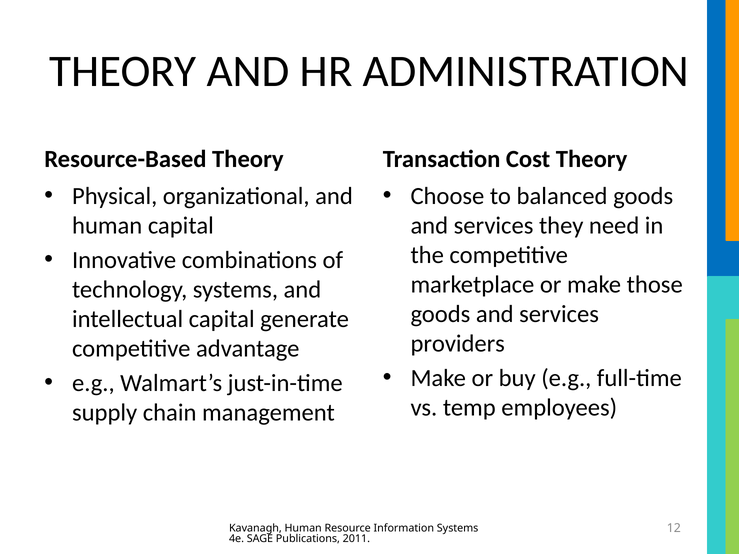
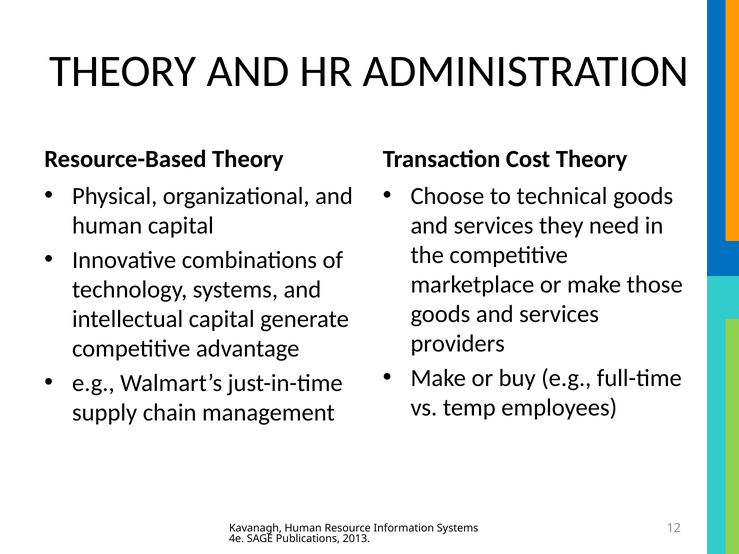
balanced: balanced -> technical
2011: 2011 -> 2013
